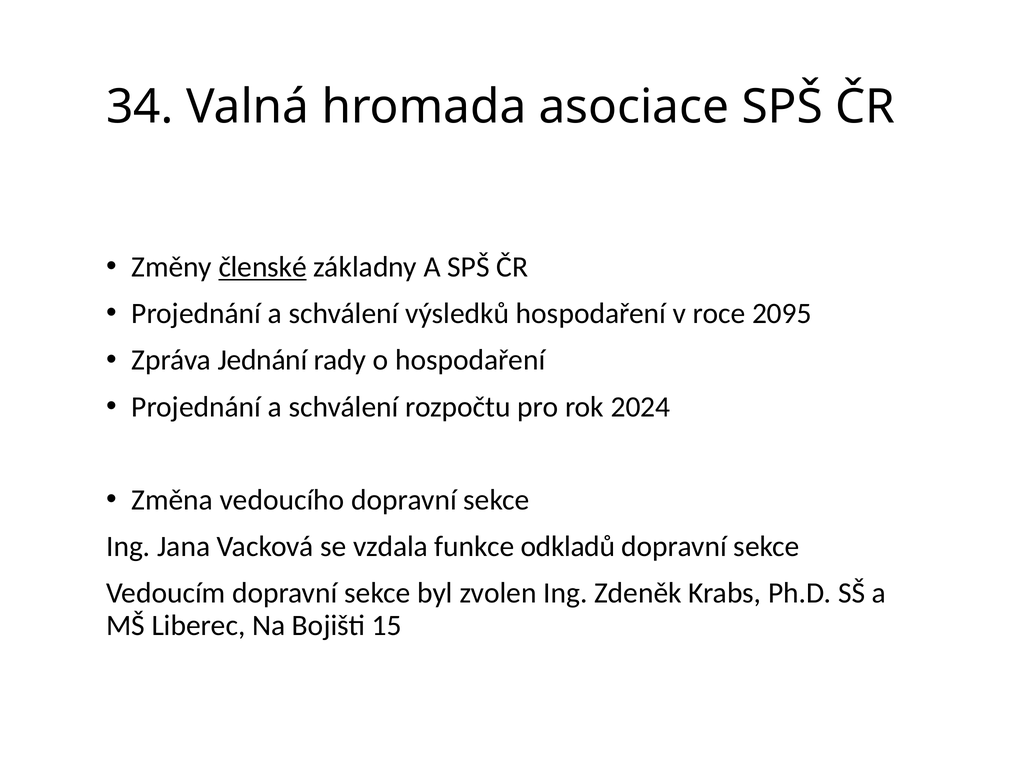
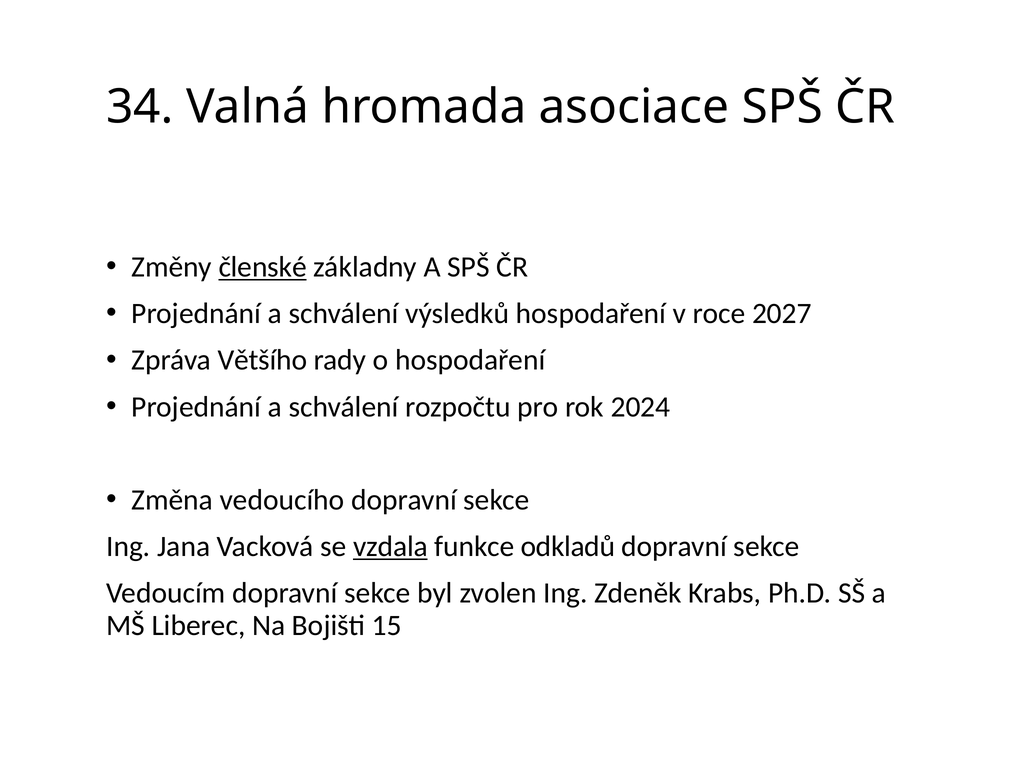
2095: 2095 -> 2027
Jednání: Jednání -> Většího
vzdala underline: none -> present
